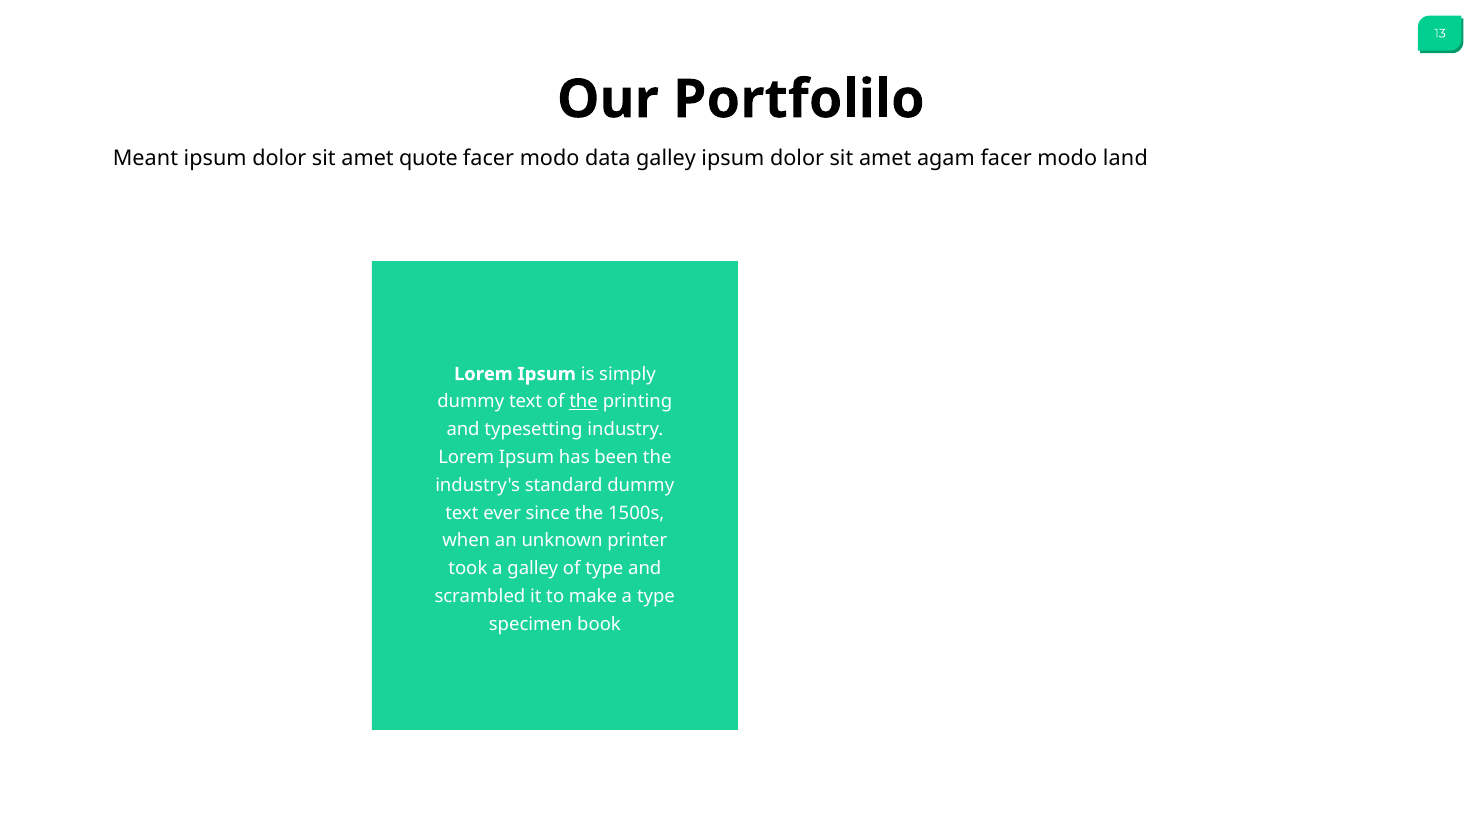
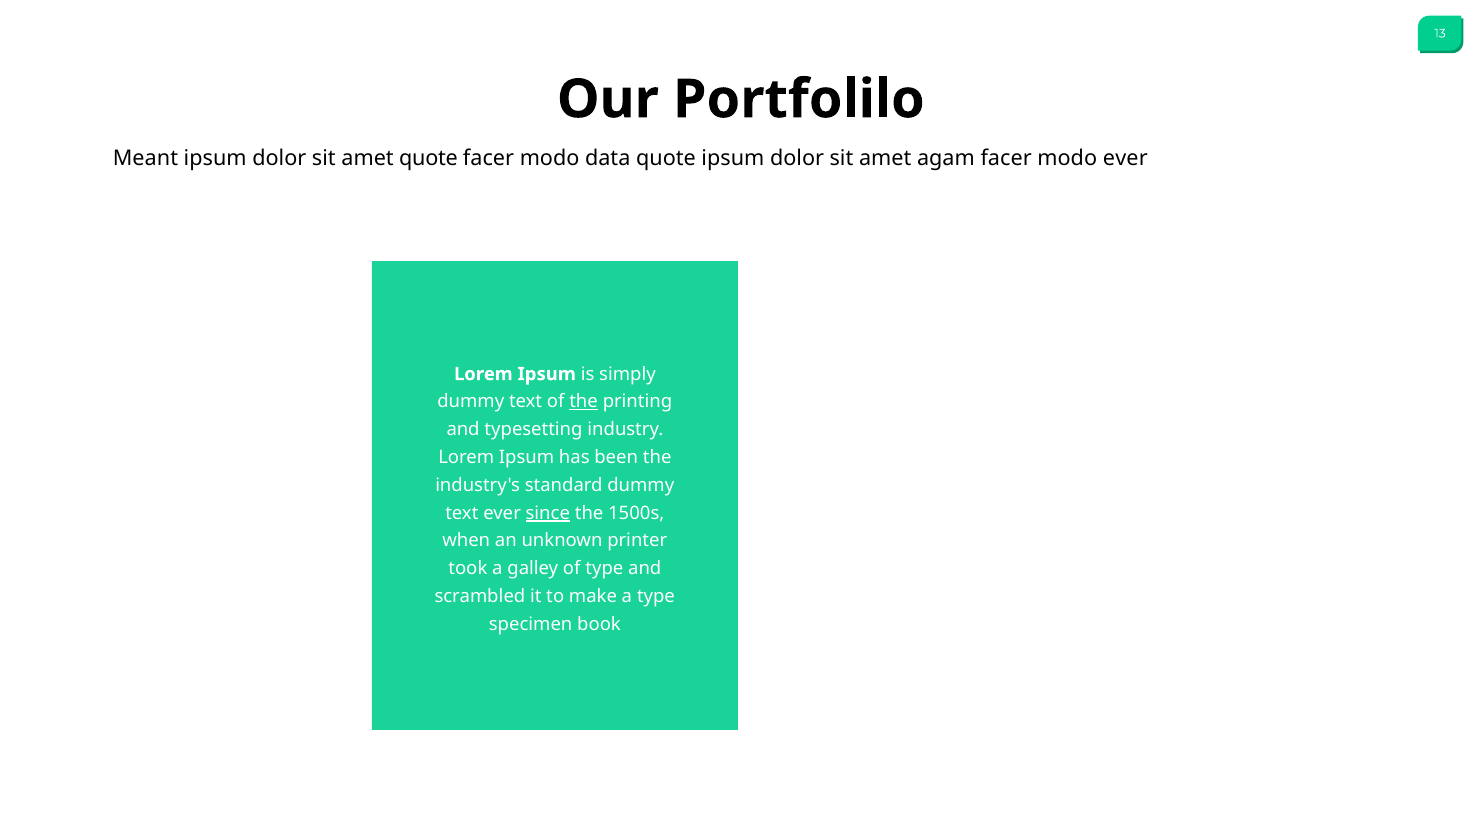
data galley: galley -> quote
modo land: land -> ever
since underline: none -> present
